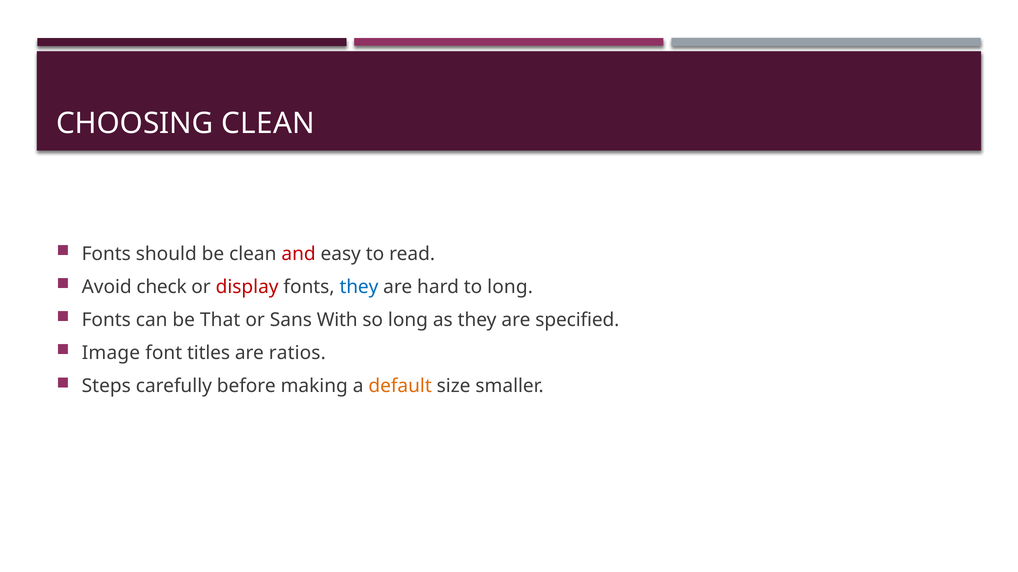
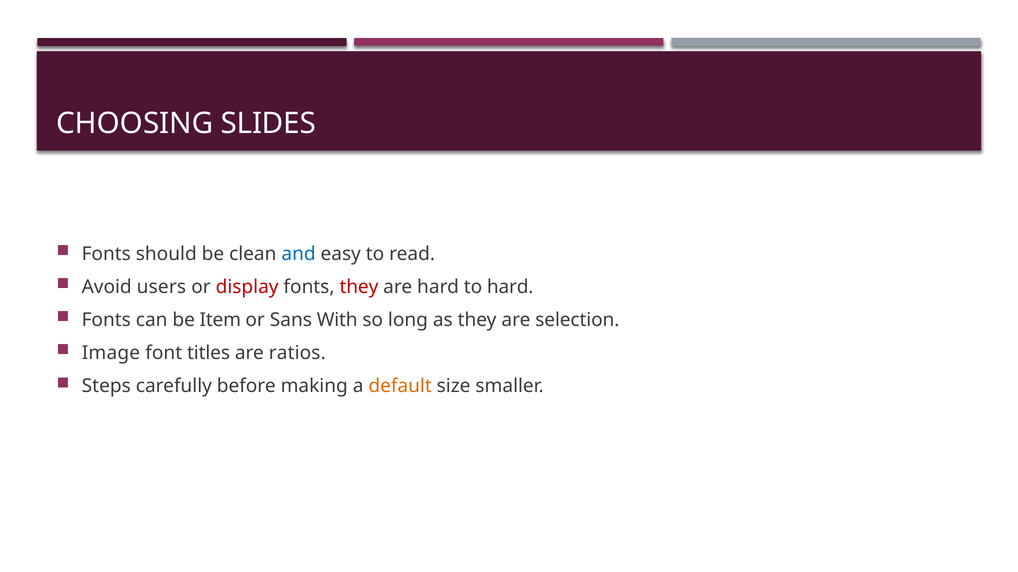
CHOOSING CLEAN: CLEAN -> SLIDES
and colour: red -> blue
check: check -> users
they at (359, 287) colour: blue -> red
to long: long -> hard
That: That -> Item
specified: specified -> selection
